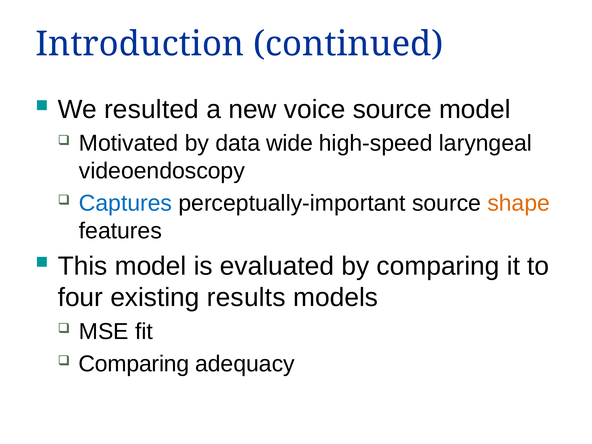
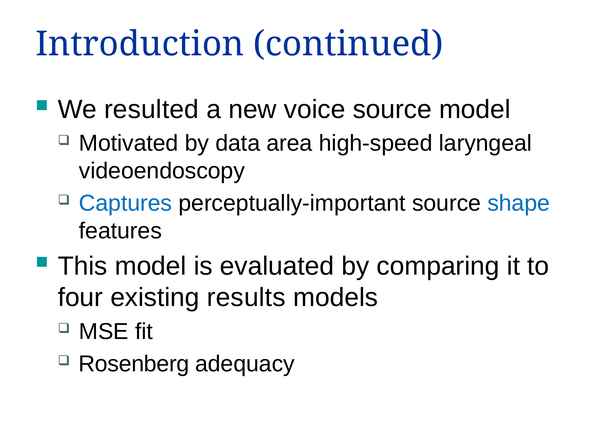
wide: wide -> area
shape colour: orange -> blue
Comparing at (134, 364): Comparing -> Rosenberg
